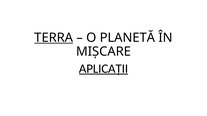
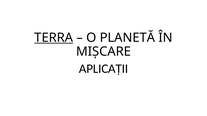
APLICAȚII underline: present -> none
